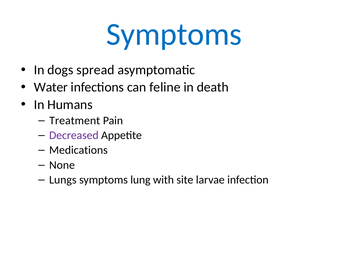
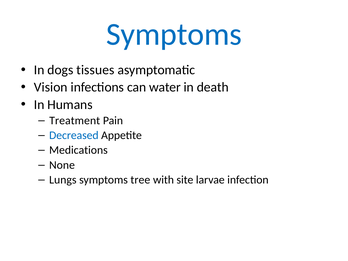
spread: spread -> tissues
Water: Water -> Vision
feline: feline -> water
Decreased colour: purple -> blue
lung: lung -> tree
